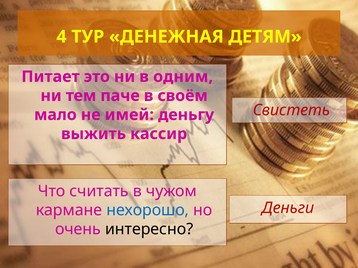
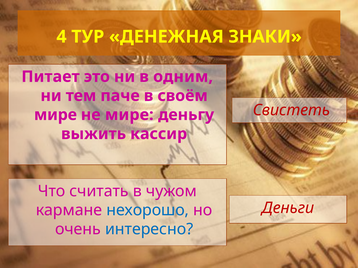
ДЕТЯМ: ДЕТЯМ -> ЗНАКИ
мало at (55, 115): мало -> мире
не имей: имей -> мире
интересно colour: black -> blue
